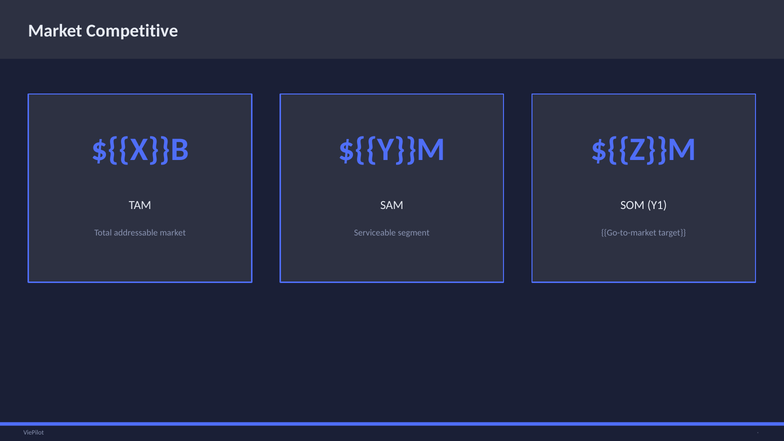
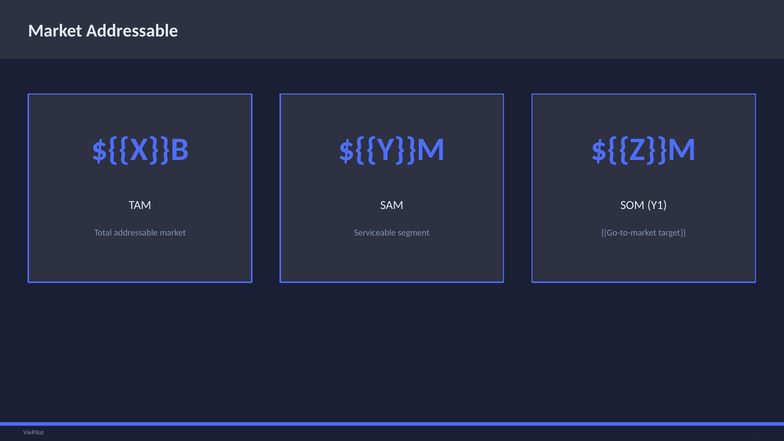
Market Competitive: Competitive -> Addressable
